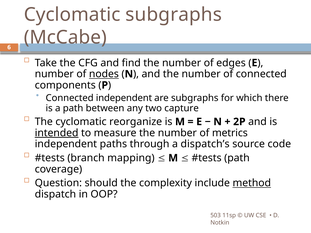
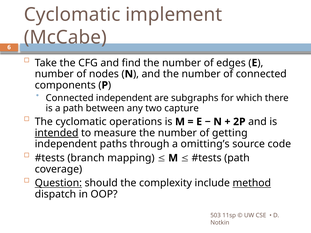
Cyclomatic subgraphs: subgraphs -> implement
nodes underline: present -> none
reorganize: reorganize -> operations
metrics: metrics -> getting
dispatch’s: dispatch’s -> omitting’s
Question underline: none -> present
